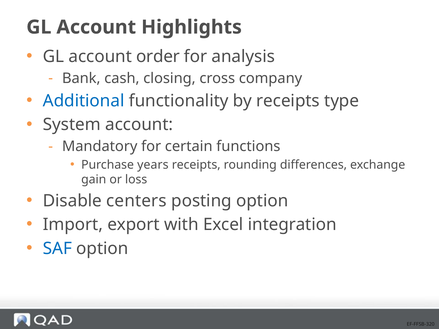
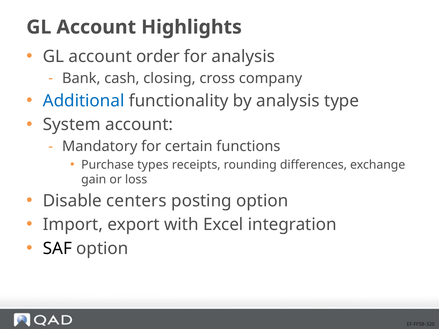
by receipts: receipts -> analysis
years: years -> types
SAF colour: blue -> black
